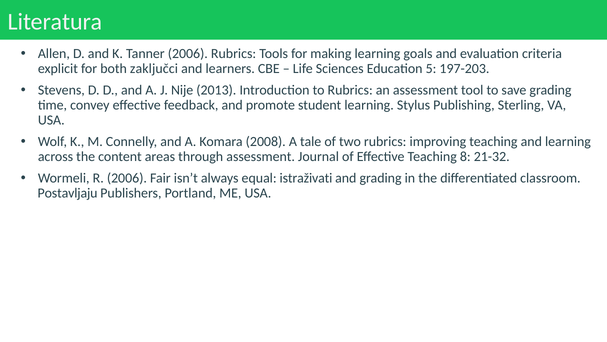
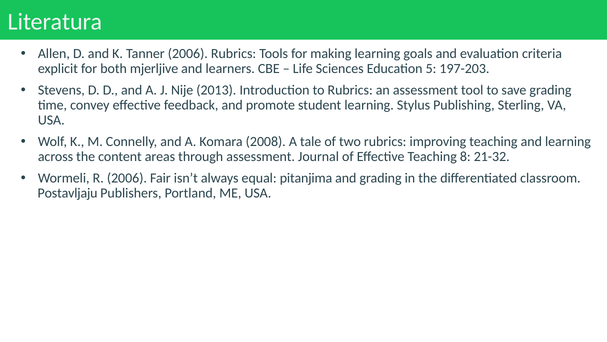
zaključci: zaključci -> mjerljive
istraživati: istraživati -> pitanjima
